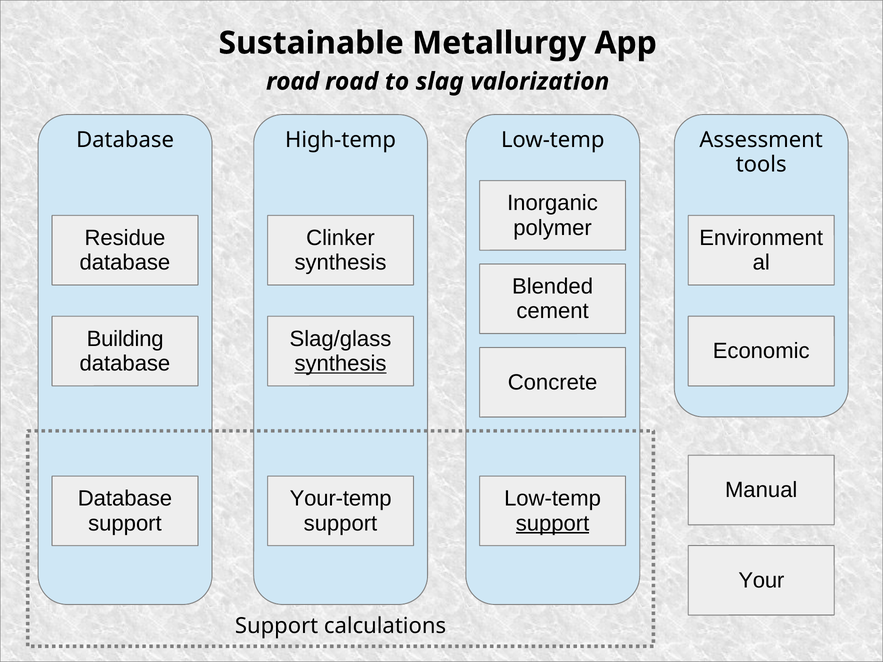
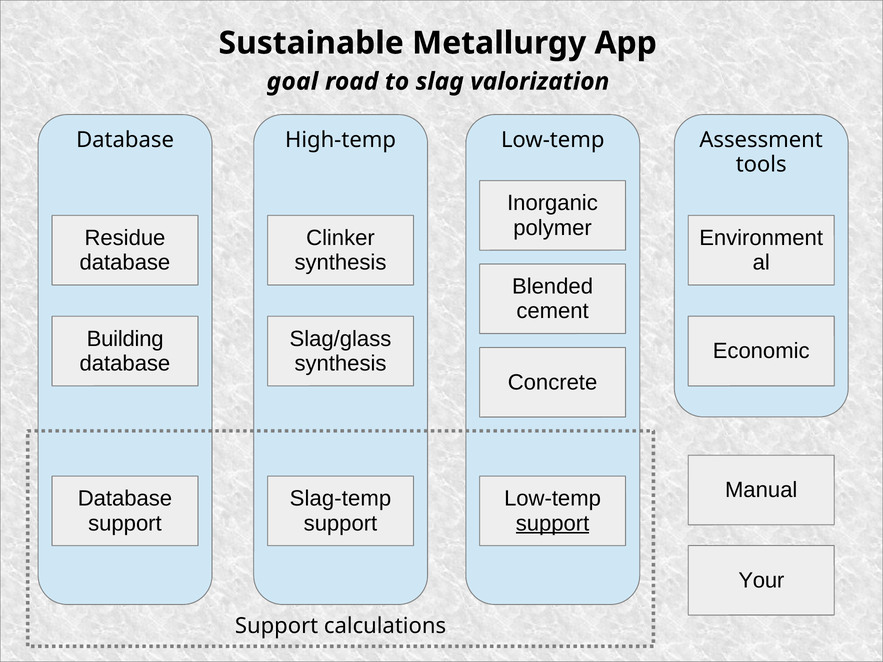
road at (293, 82): road -> goal
synthesis at (341, 364) underline: present -> none
Your-temp: Your-temp -> Slag-temp
